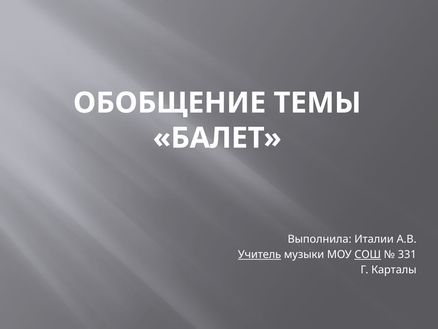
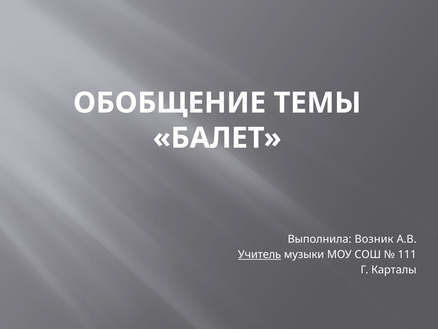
Италии: Италии -> Возник
СОШ underline: present -> none
331: 331 -> 111
